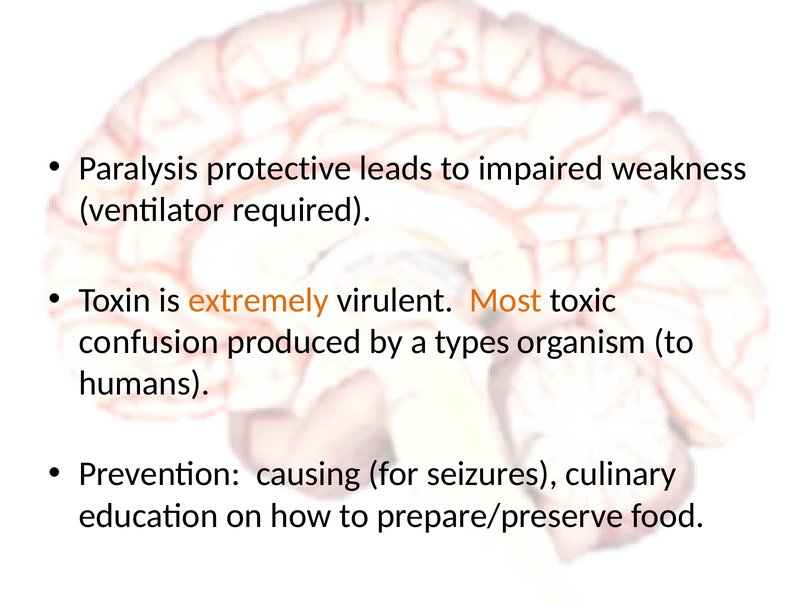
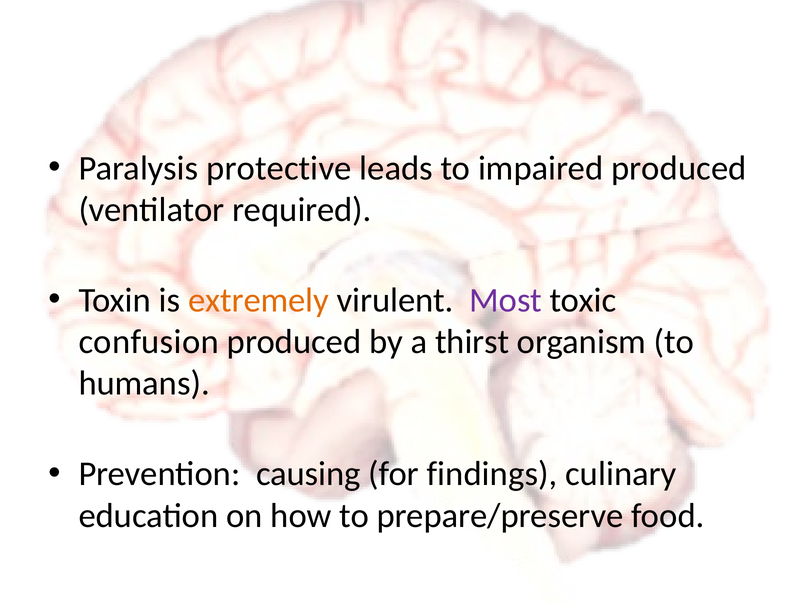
impaired weakness: weakness -> produced
Most colour: orange -> purple
types: types -> thirst
seizures: seizures -> findings
